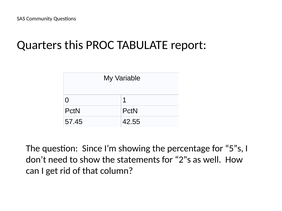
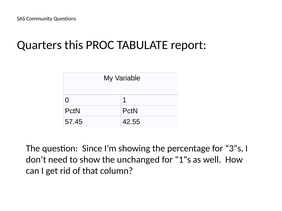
5”s: 5”s -> 3”s
statements: statements -> unchanged
2”s: 2”s -> 1”s
